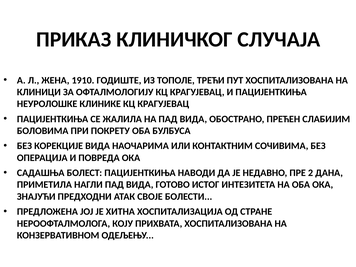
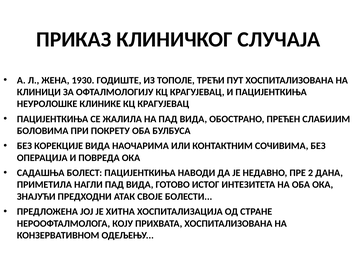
1910: 1910 -> 1930
